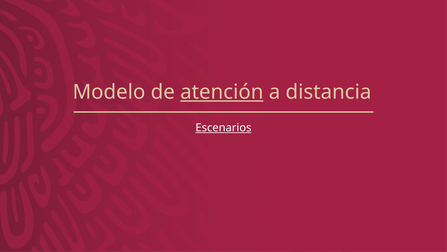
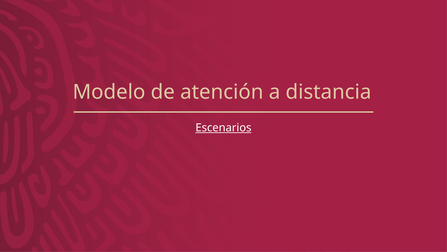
atención underline: present -> none
